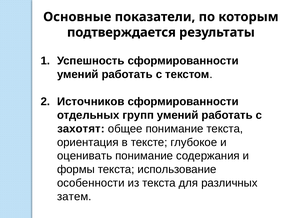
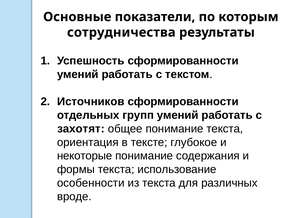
подтверждается: подтверждается -> сотрудничества
оценивать: оценивать -> некоторые
затем: затем -> вроде
